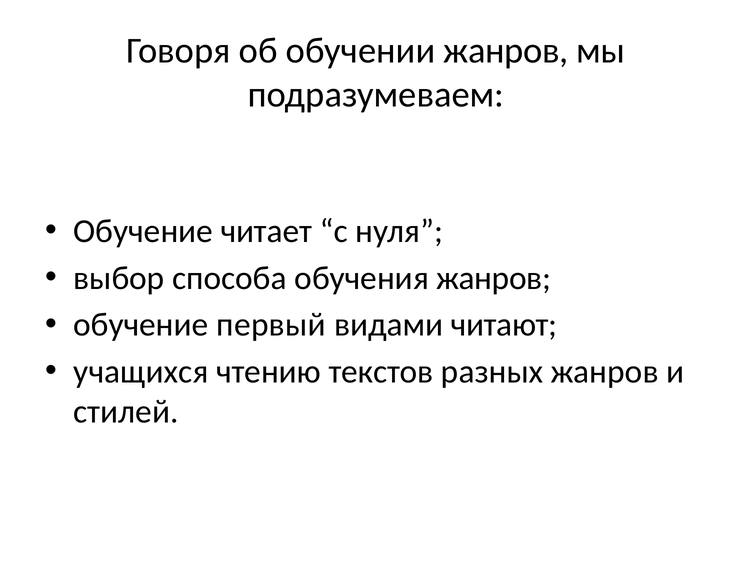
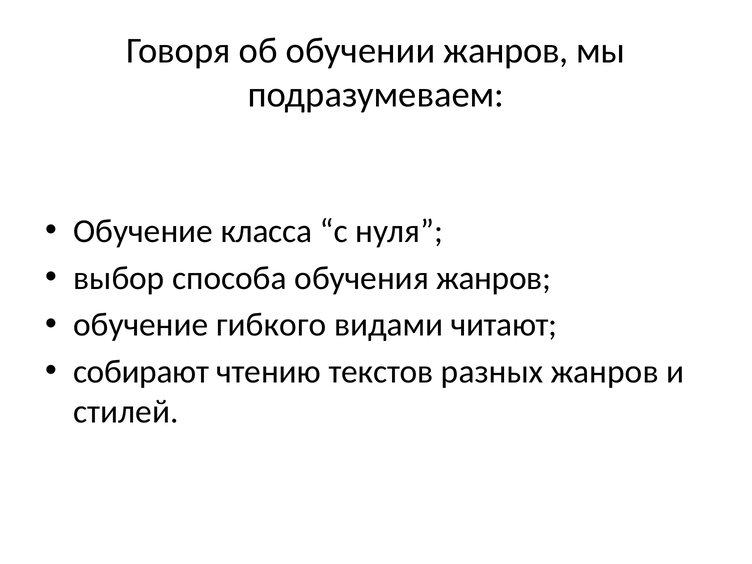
читает: читает -> класса
первый: первый -> гибкого
учащихся: учащихся -> собирают
